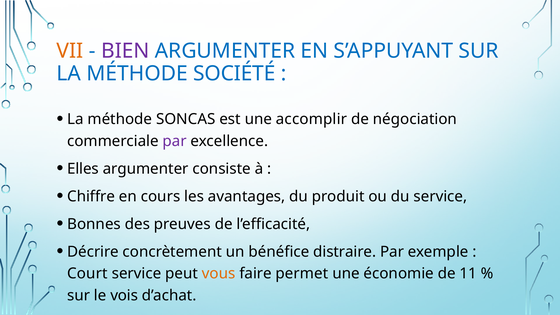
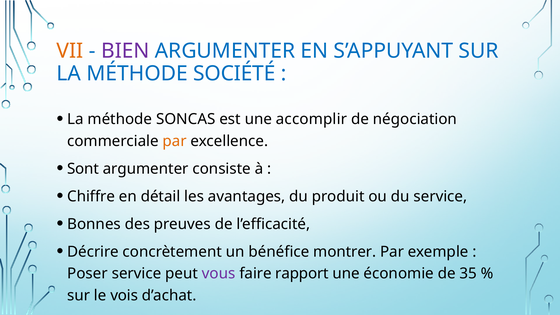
par at (175, 141) colour: purple -> orange
Elles: Elles -> Sont
cours: cours -> détail
distraire: distraire -> montrer
Court: Court -> Poser
vous colour: orange -> purple
permet: permet -> rapport
11: 11 -> 35
